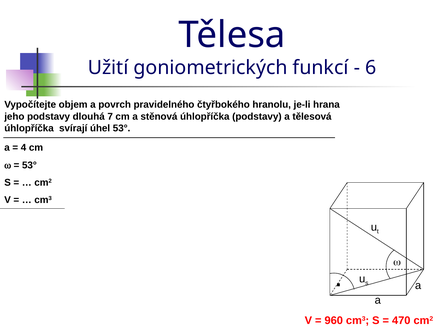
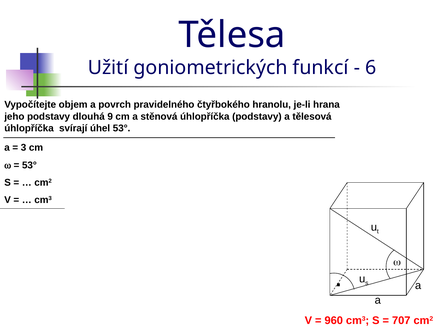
7: 7 -> 9
4: 4 -> 3
470: 470 -> 707
